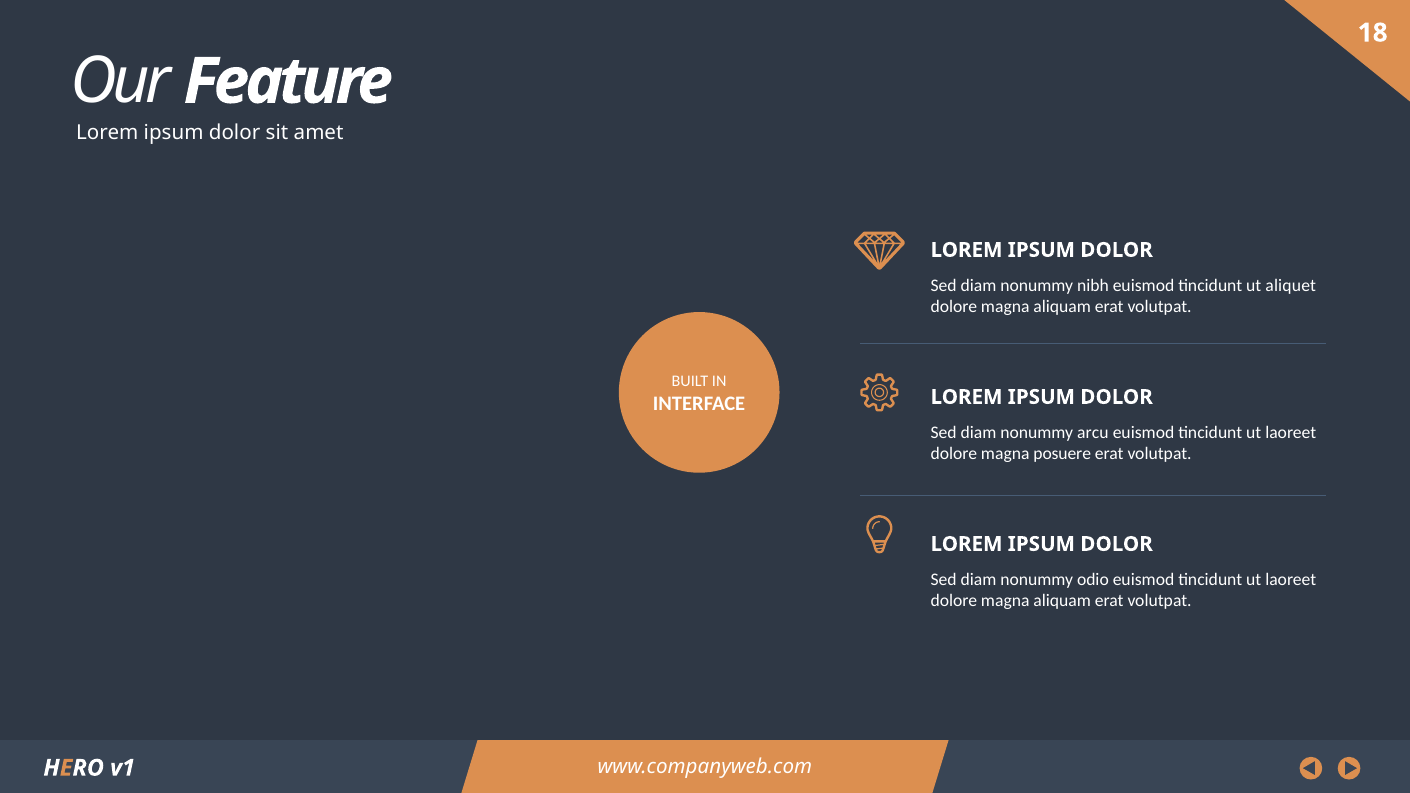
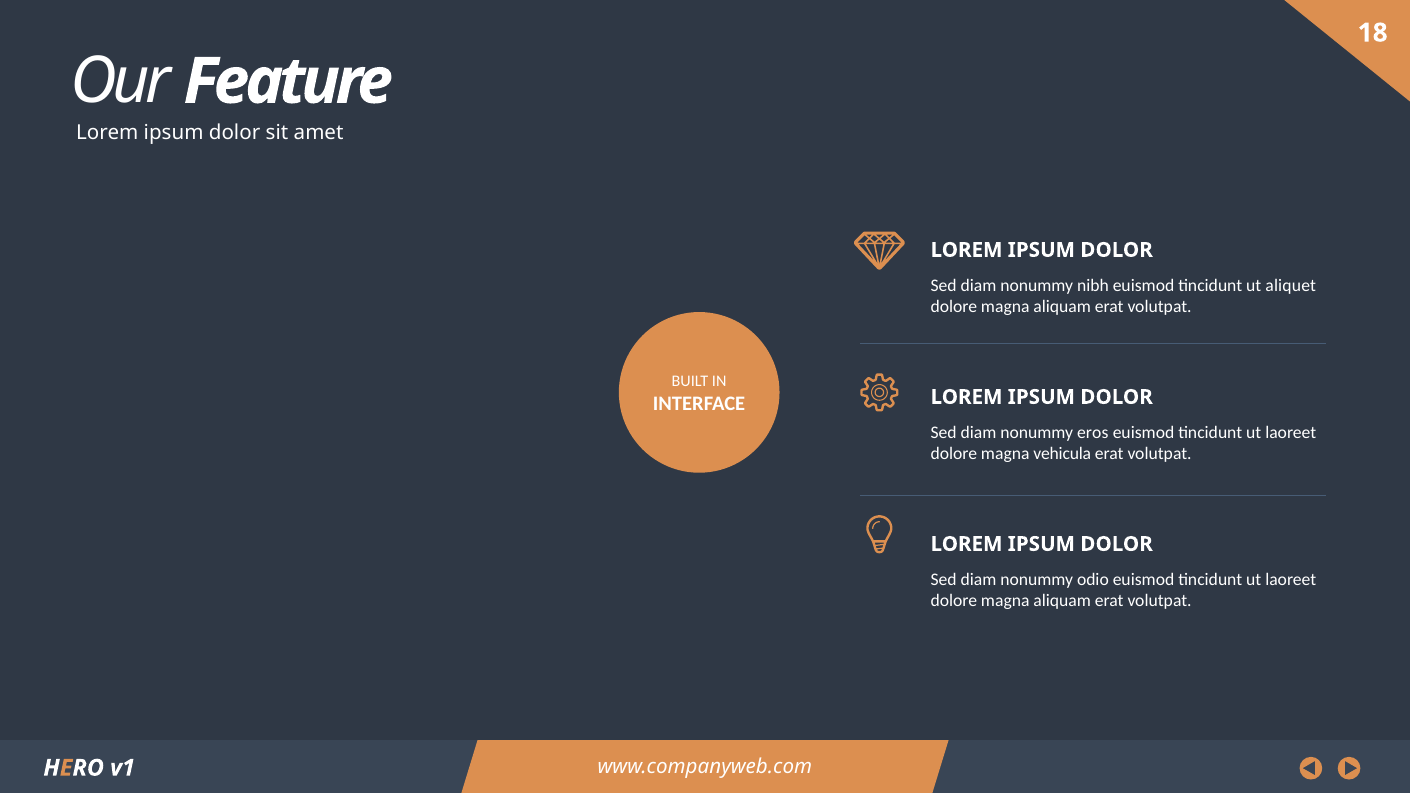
arcu: arcu -> eros
posuere: posuere -> vehicula
